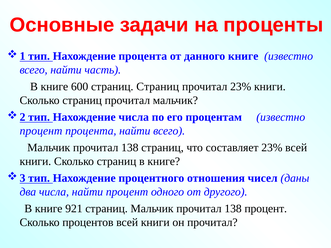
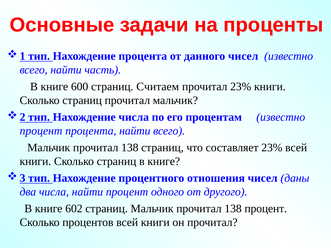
данного книге: книге -> чисел
страниц Страниц: Страниц -> Считаем
921: 921 -> 602
